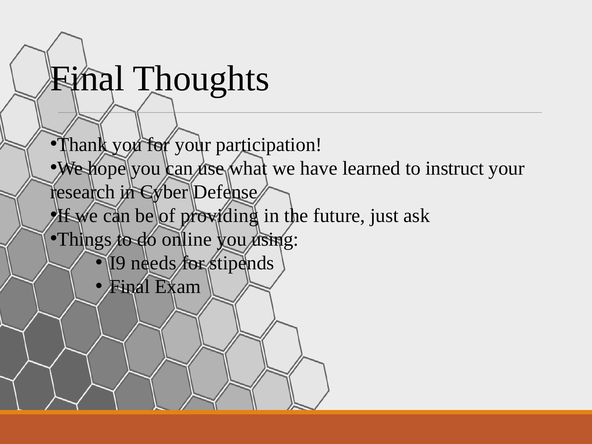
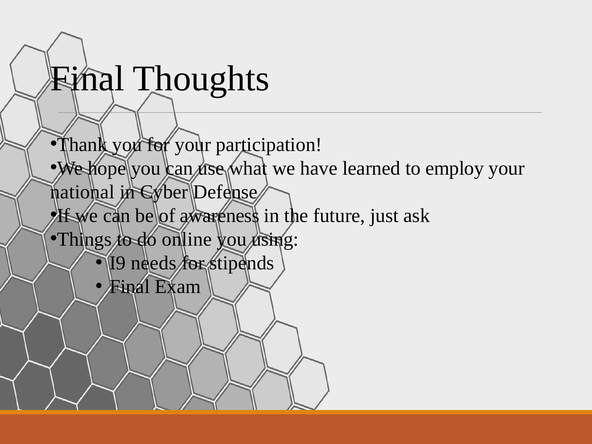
instruct: instruct -> employ
research: research -> national
providing: providing -> awareness
